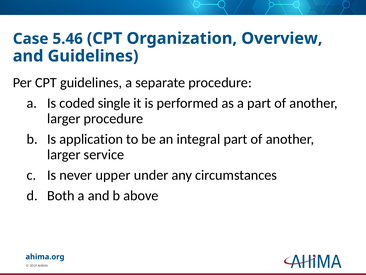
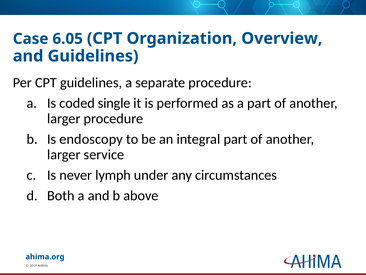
5.46: 5.46 -> 6.05
application: application -> endoscopy
upper: upper -> lymph
